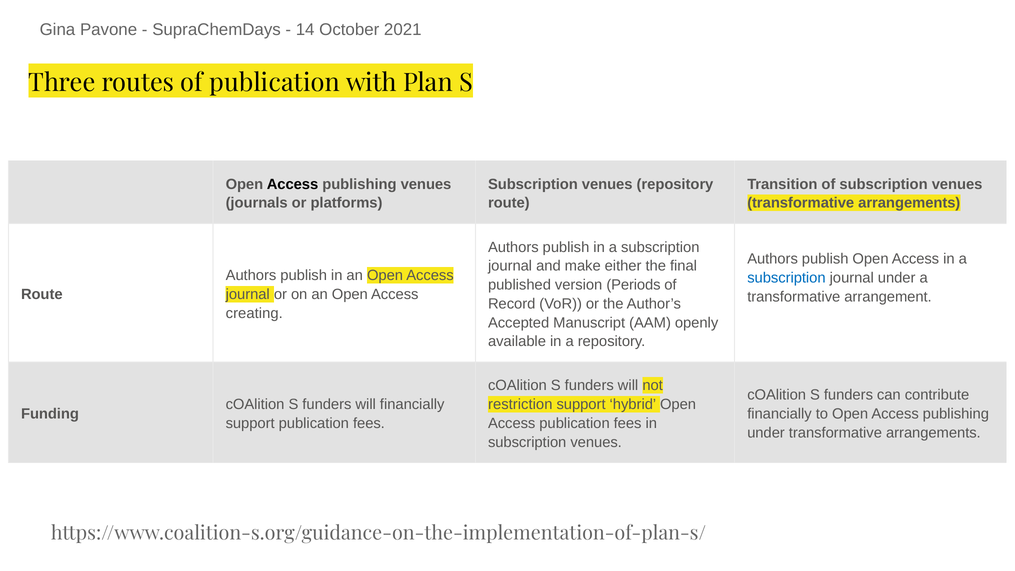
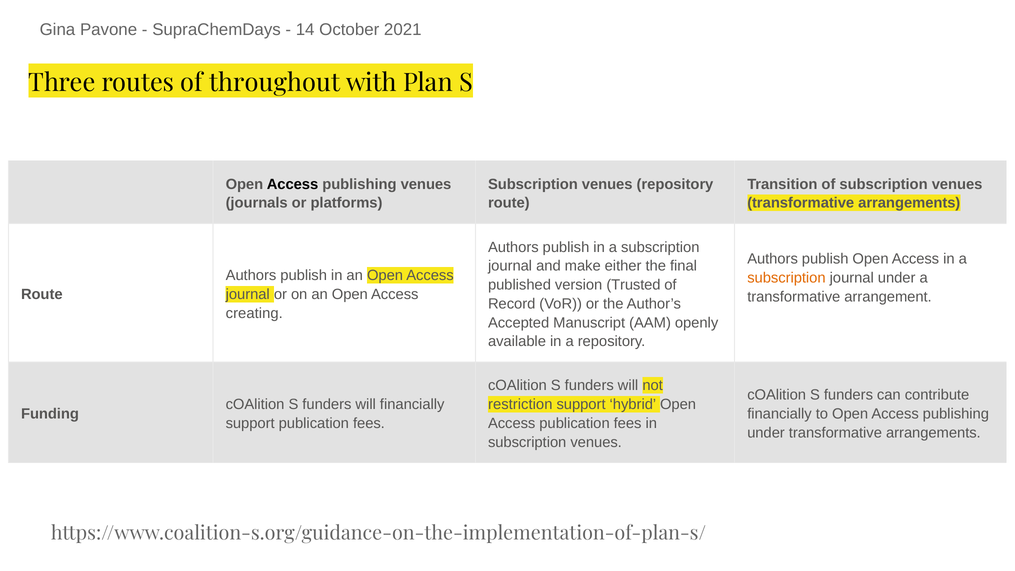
of publication: publication -> throughout
subscription at (786, 278) colour: blue -> orange
Periods: Periods -> Trusted
